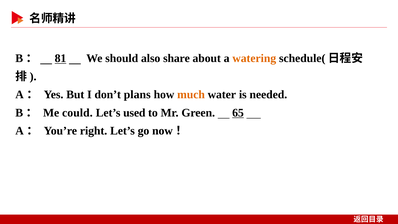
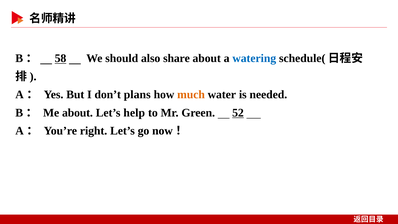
81: 81 -> 58
watering colour: orange -> blue
Me could: could -> about
used: used -> help
65: 65 -> 52
